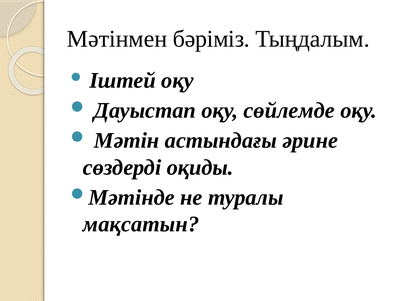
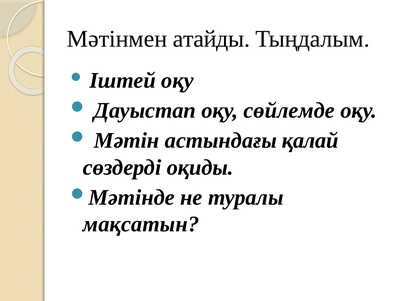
бәріміз: бәріміз -> атайды
әрине: әрине -> қалай
